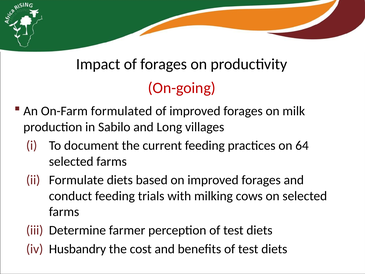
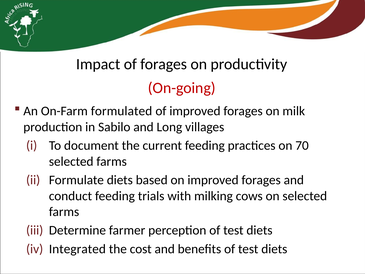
64: 64 -> 70
Husbandry: Husbandry -> Integrated
